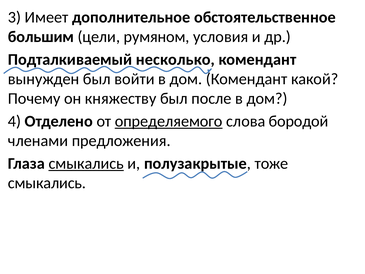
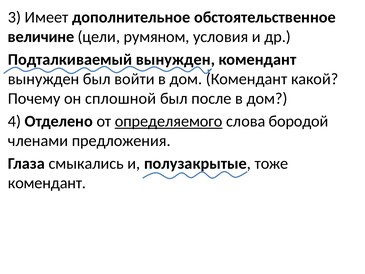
большим: большим -> величине
Подталкиваемый несколько: несколько -> вынужден
княжеству: княжеству -> сплошной
смыкались at (86, 163) underline: present -> none
смыкались at (47, 183): смыкались -> комендант
